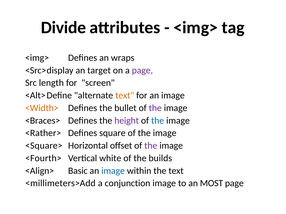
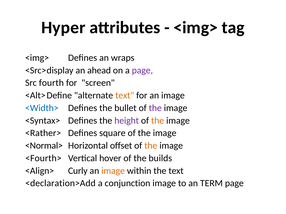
Divide: Divide -> Hyper
target: target -> ahead
length: length -> fourth
<Width> colour: orange -> blue
<Braces>: <Braces> -> <Syntax>
the at (158, 121) colour: blue -> orange
<Square>: <Square> -> <Normal>
the at (151, 146) colour: purple -> orange
white: white -> hover
Basic: Basic -> Curly
image at (113, 171) colour: blue -> orange
<millimeters>Add: <millimeters>Add -> <declaration>Add
MOST: MOST -> TERM
